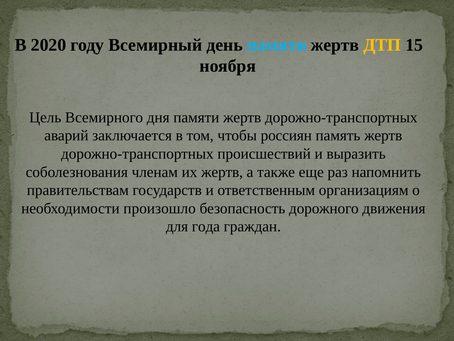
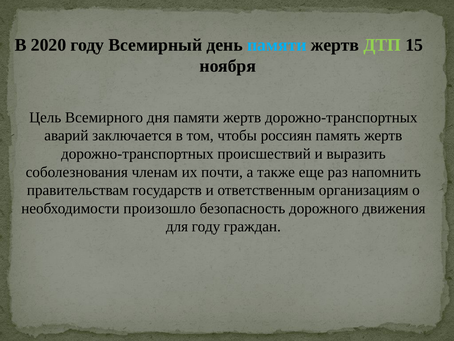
ДТП colour: yellow -> light green
их жертв: жертв -> почти
для года: года -> году
